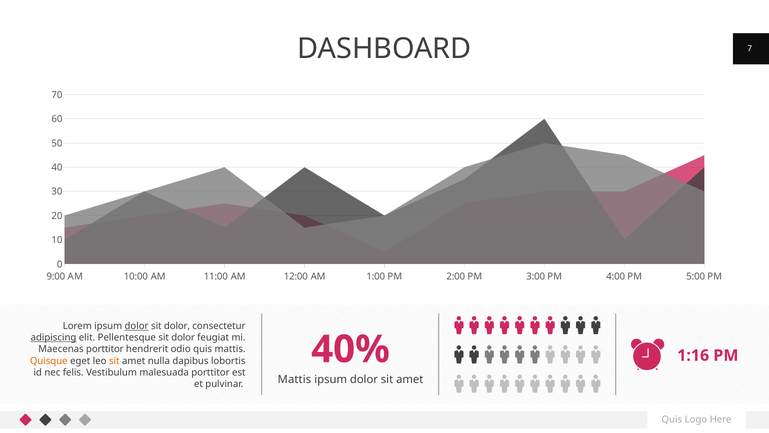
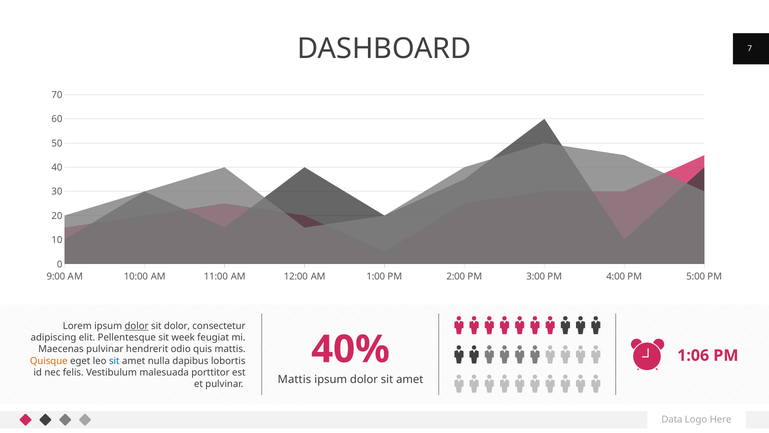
adipiscing underline: present -> none
Pellentesque sit dolor: dolor -> week
Maecenas porttitor: porttitor -> pulvinar
1:16: 1:16 -> 1:06
sit at (114, 360) colour: orange -> blue
Quis at (672, 419): Quis -> Data
